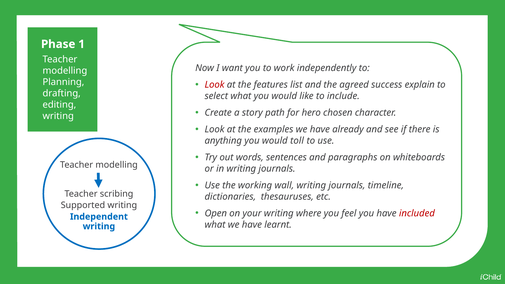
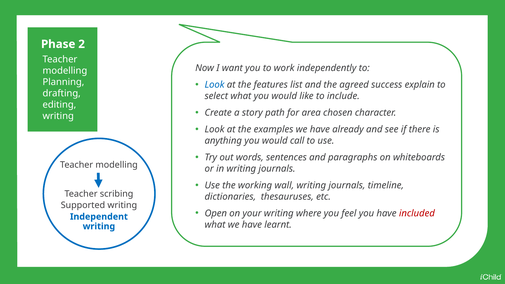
1: 1 -> 2
Look at (215, 85) colour: red -> blue
hero: hero -> area
toll: toll -> call
